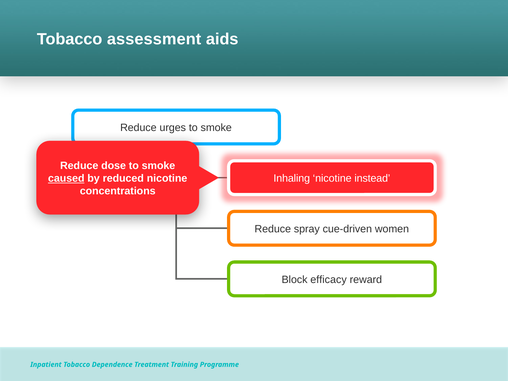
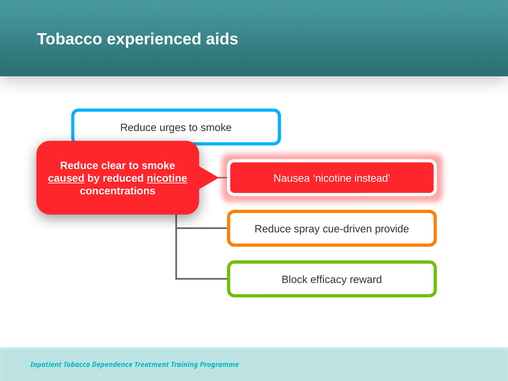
assessment: assessment -> experienced
dose: dose -> clear
Inhaling: Inhaling -> Nausea
nicotine at (167, 178) underline: none -> present
women: women -> provide
